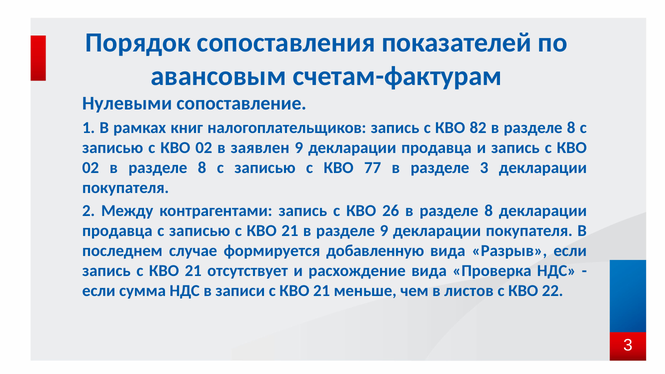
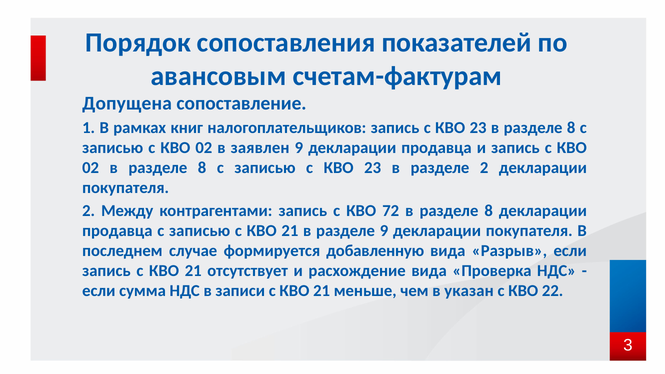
Нулевыми: Нулевыми -> Допущена
запись с КВО 82: 82 -> 23
записью с КВО 77: 77 -> 23
разделе 3: 3 -> 2
26: 26 -> 72
листов: листов -> указан
